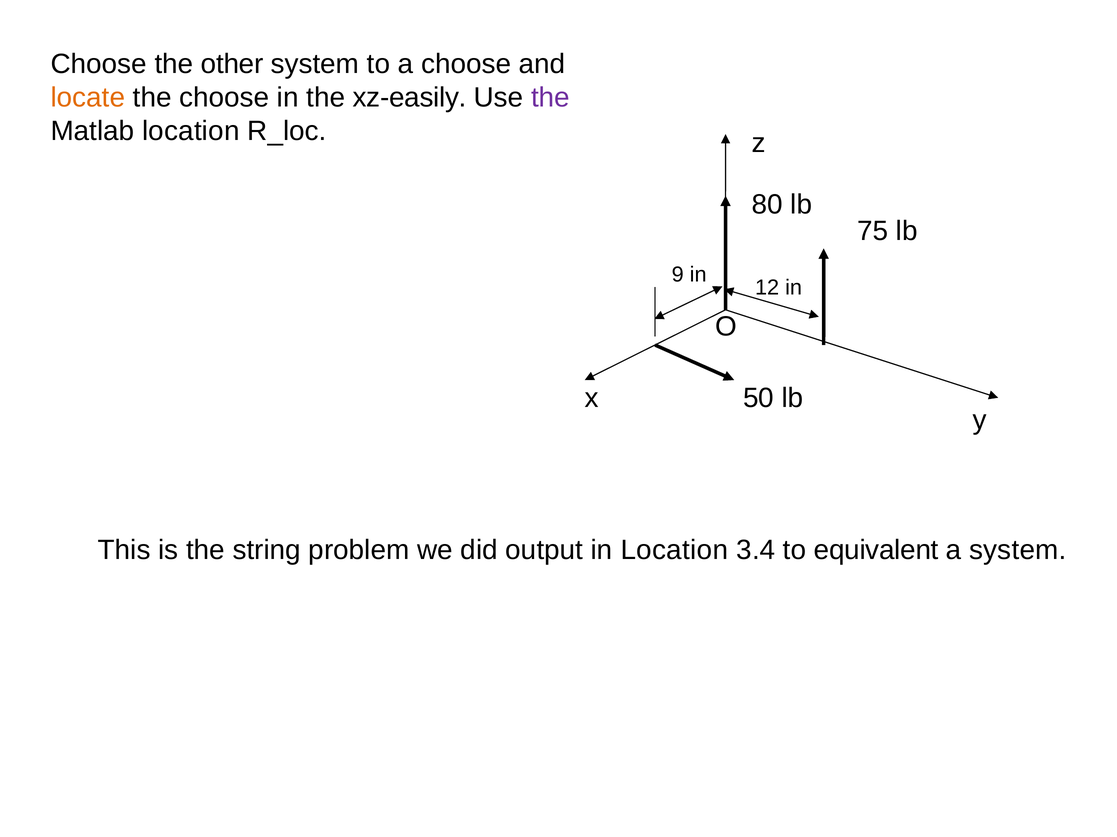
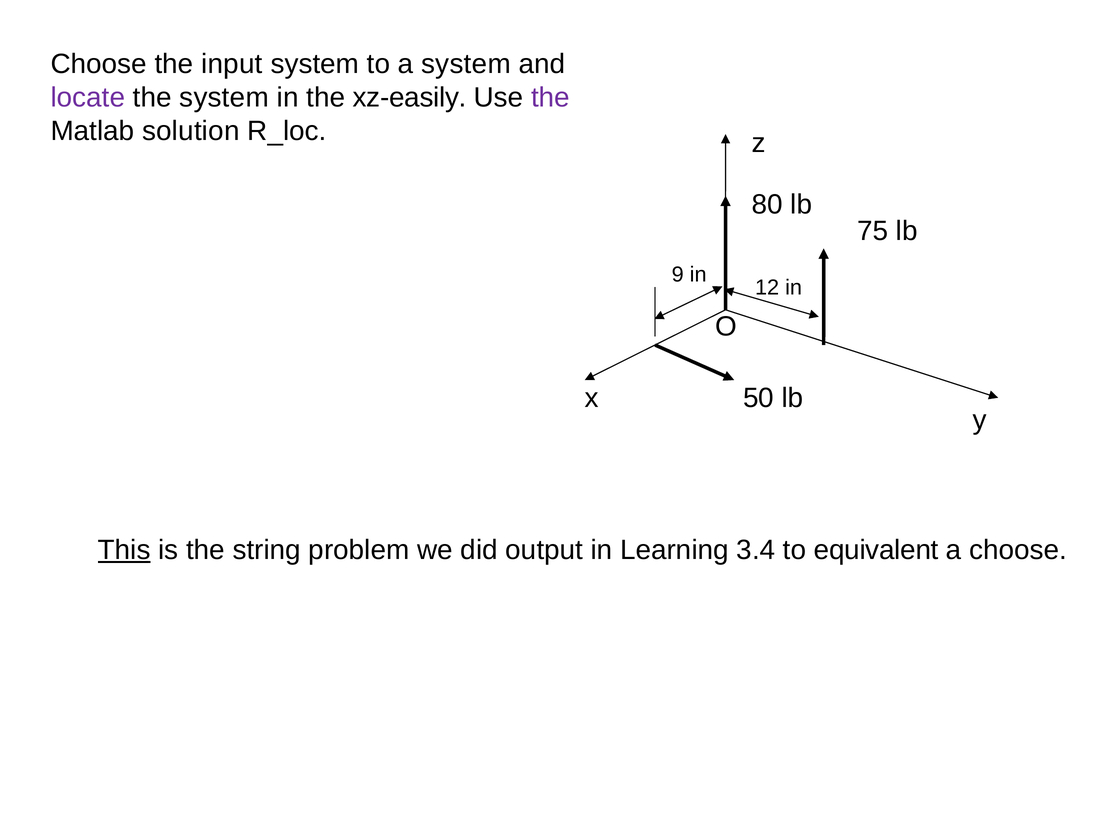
other: other -> input
a choose: choose -> system
locate colour: orange -> purple
the choose: choose -> system
Matlab location: location -> solution
This underline: none -> present
in Location: Location -> Learning
a system: system -> choose
